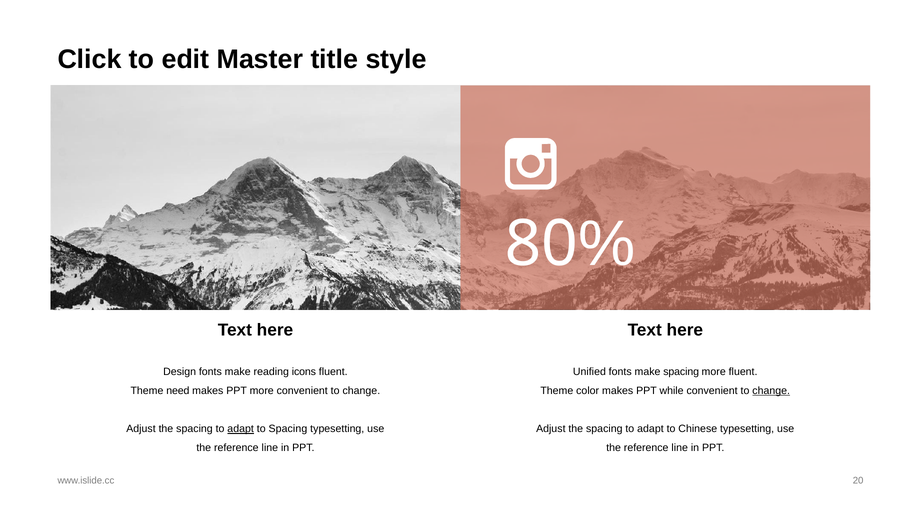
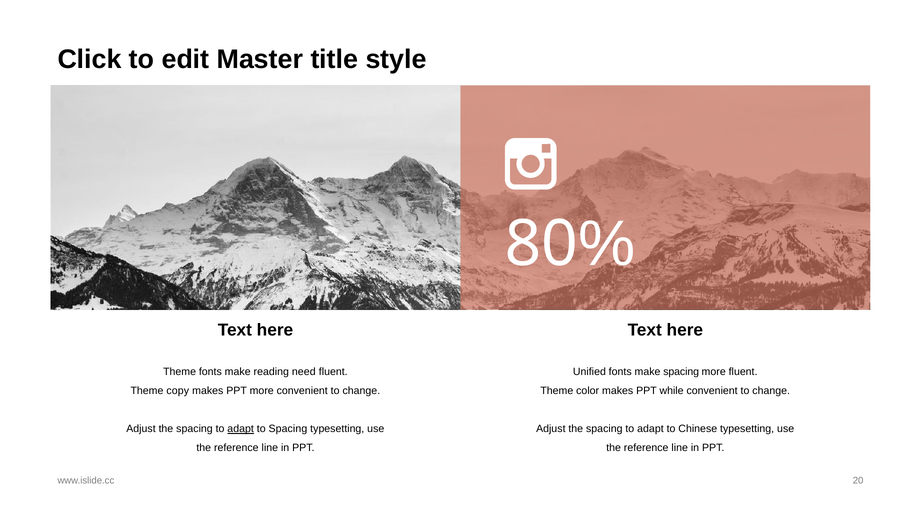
Design at (180, 372): Design -> Theme
icons: icons -> need
need: need -> copy
change at (771, 391) underline: present -> none
